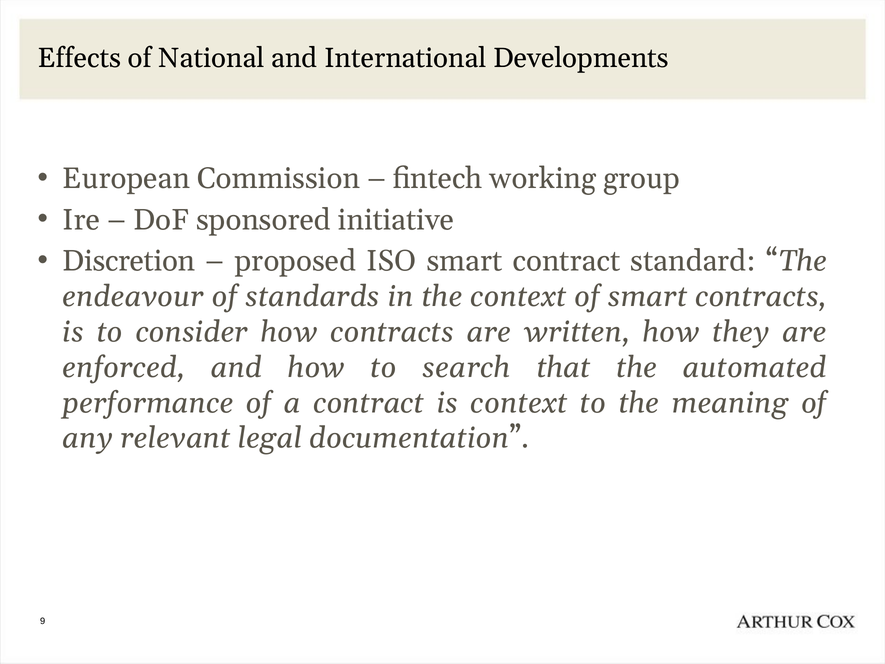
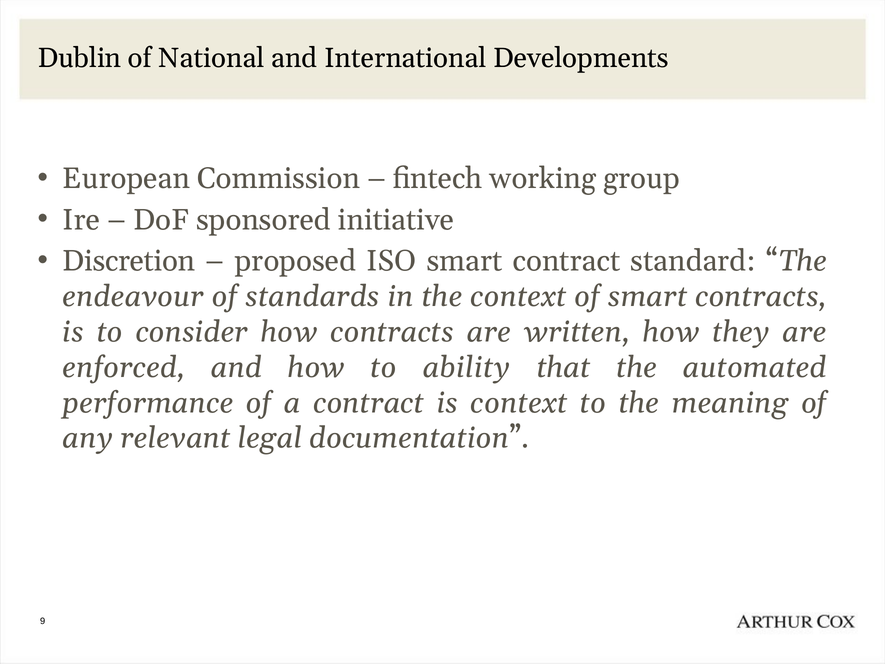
Effects: Effects -> Dublin
search: search -> ability
